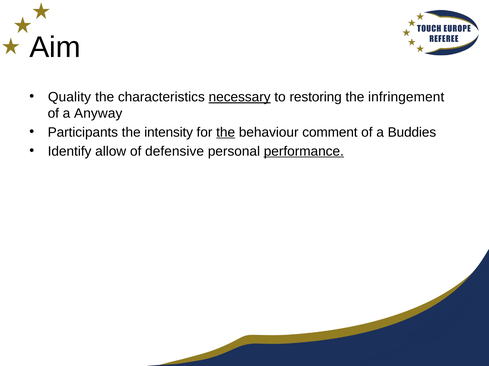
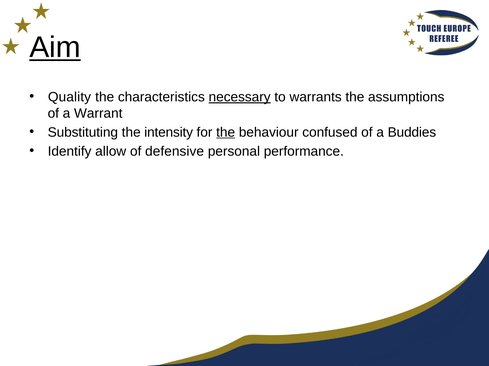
Aim underline: none -> present
restoring: restoring -> warrants
infringement: infringement -> assumptions
Anyway: Anyway -> Warrant
Participants: Participants -> Substituting
comment: comment -> confused
performance underline: present -> none
